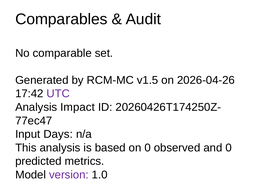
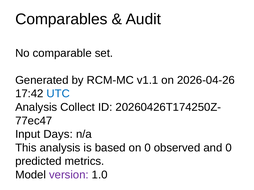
v1.5: v1.5 -> v1.1
UTC colour: purple -> blue
Impact: Impact -> Collect
